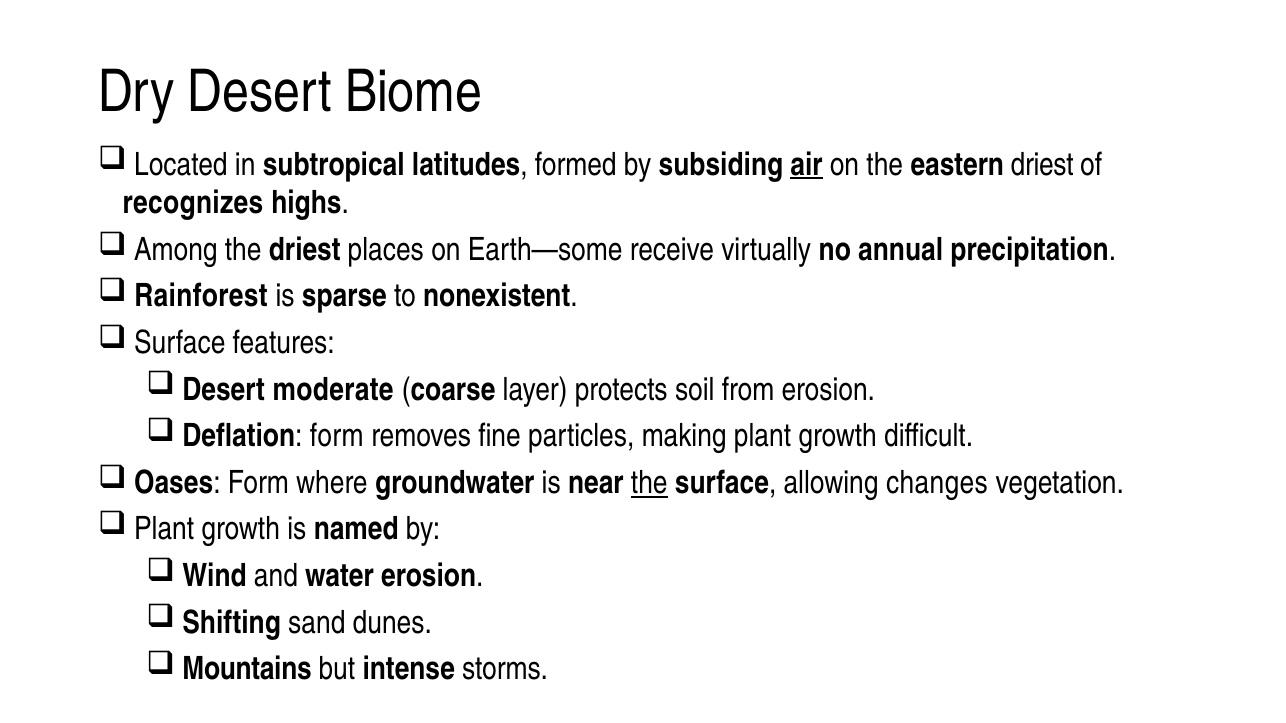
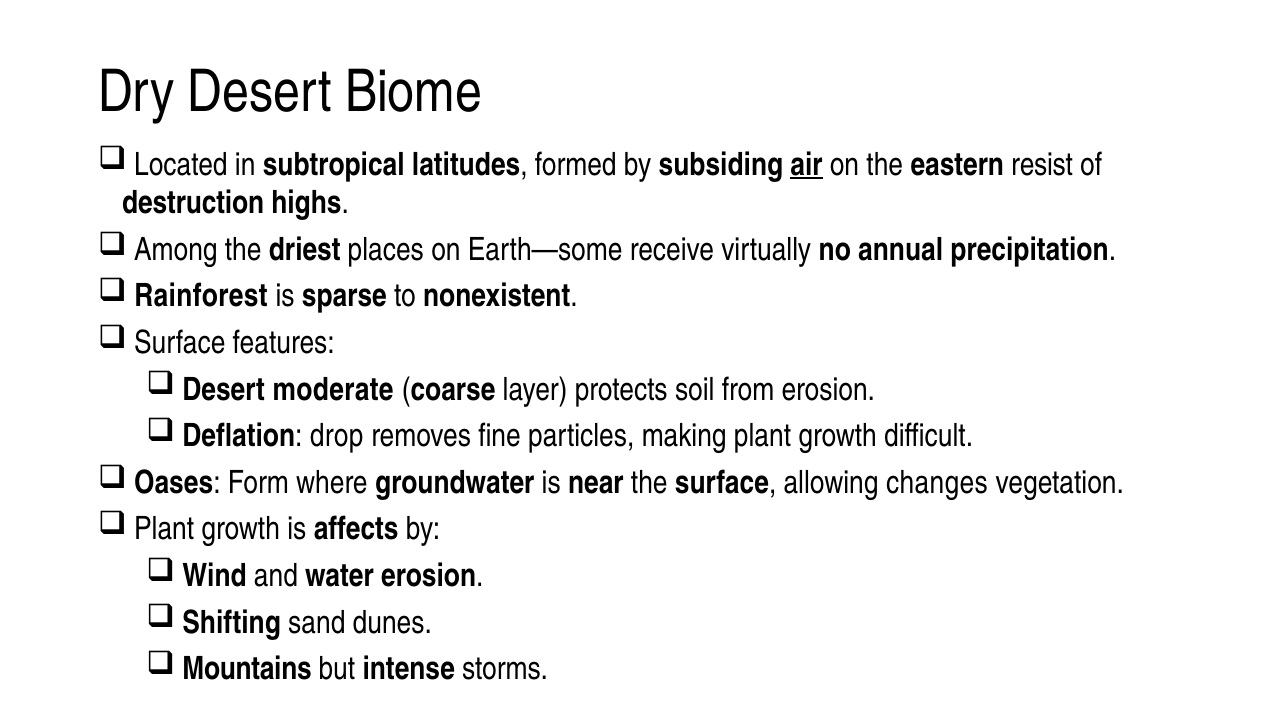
eastern driest: driest -> resist
recognizes: recognizes -> destruction
Deflation form: form -> drop
the at (649, 483) underline: present -> none
named: named -> affects
